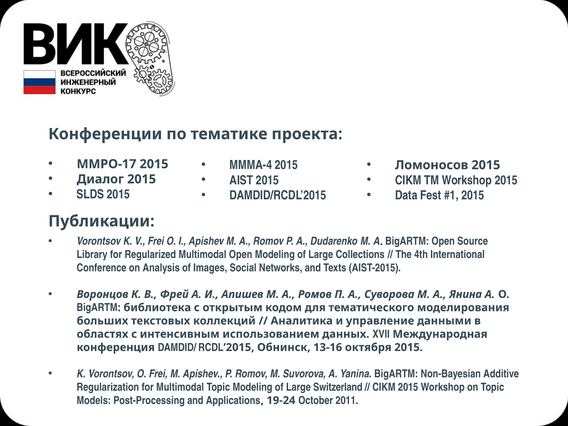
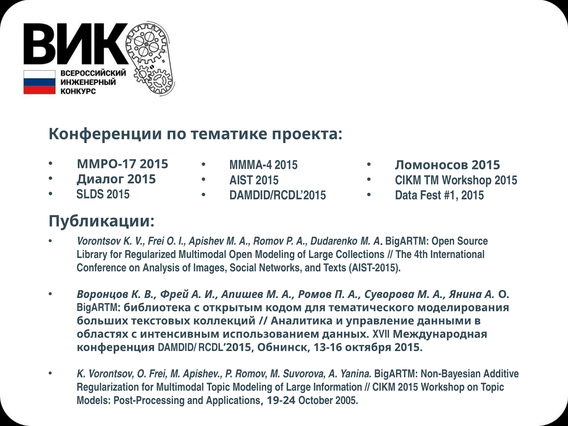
Switzerland: Switzerland -> Information
2011: 2011 -> 2005
